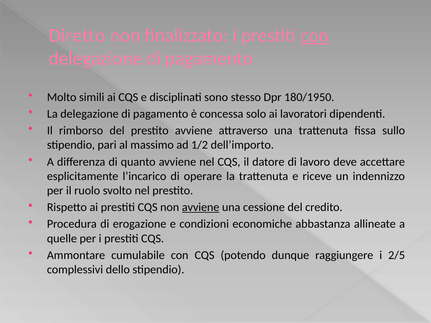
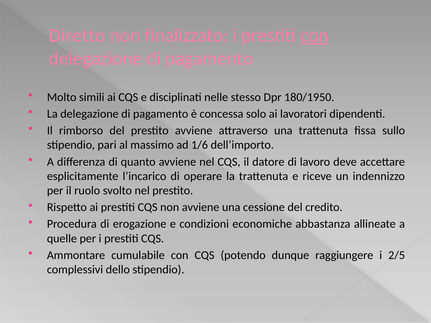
sono: sono -> nelle
1/2: 1/2 -> 1/6
avviene at (201, 207) underline: present -> none
